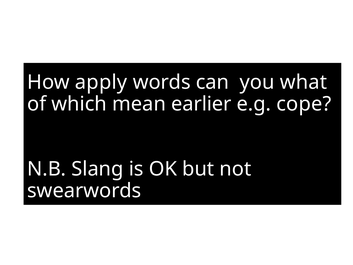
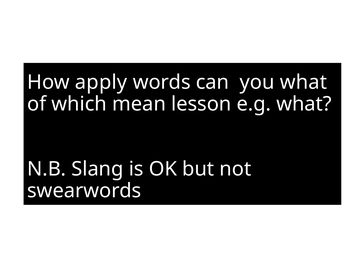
earlier: earlier -> lesson
e.g cope: cope -> what
